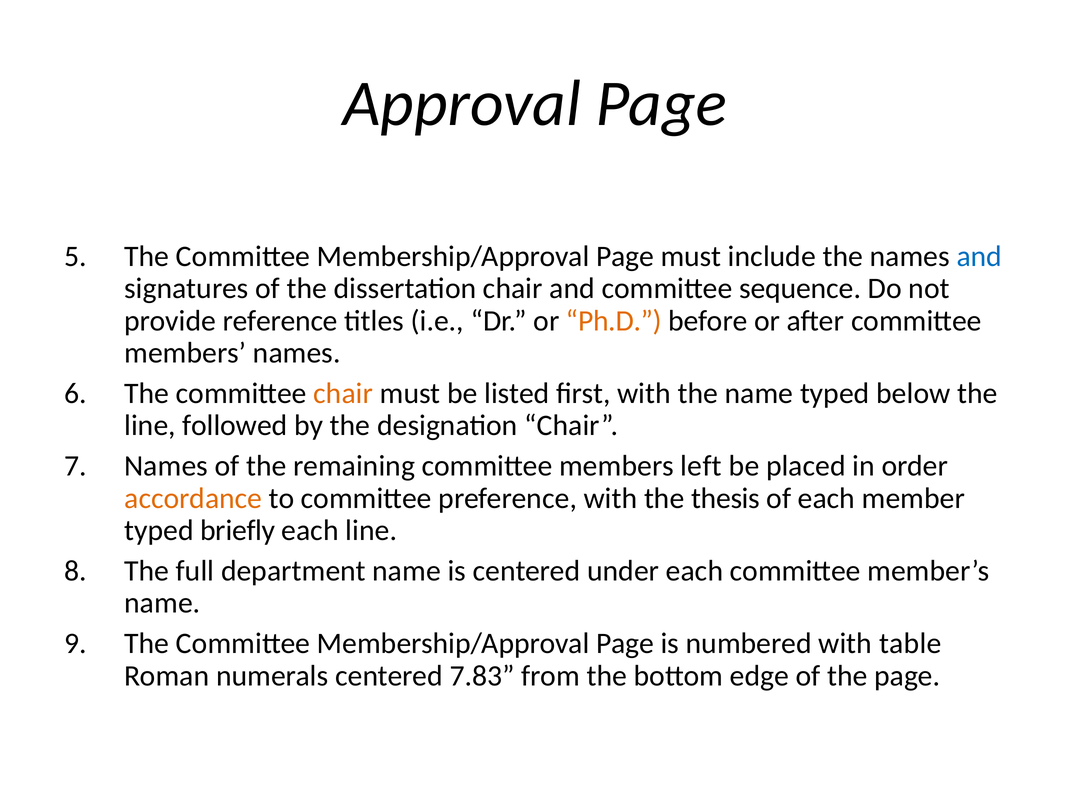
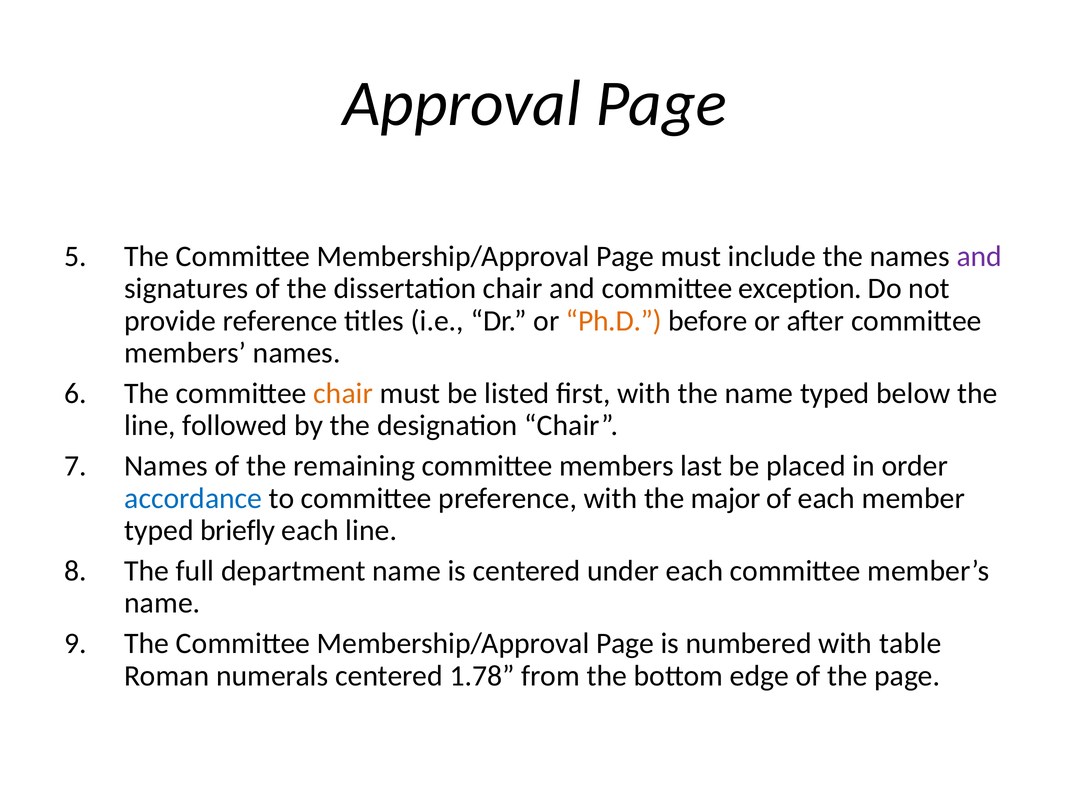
and at (979, 257) colour: blue -> purple
sequence: sequence -> exception
left: left -> last
accordance colour: orange -> blue
thesis: thesis -> major
7.83: 7.83 -> 1.78
